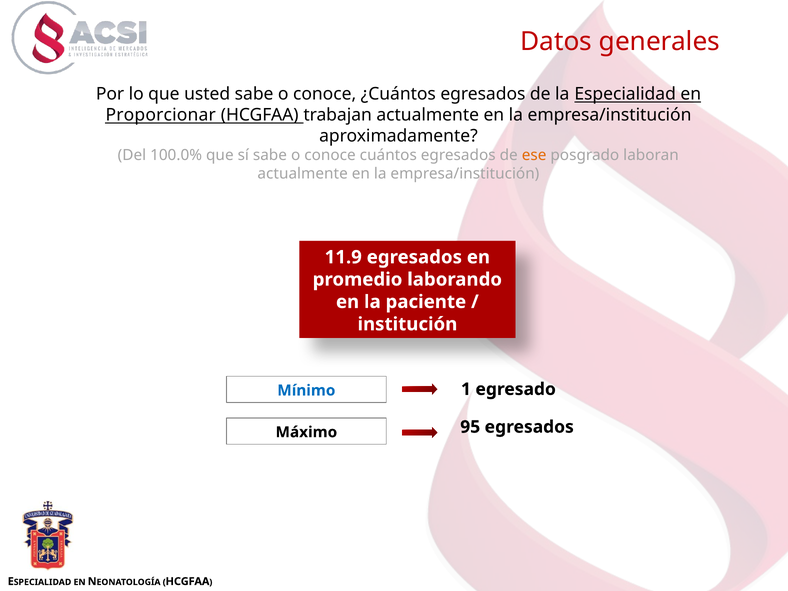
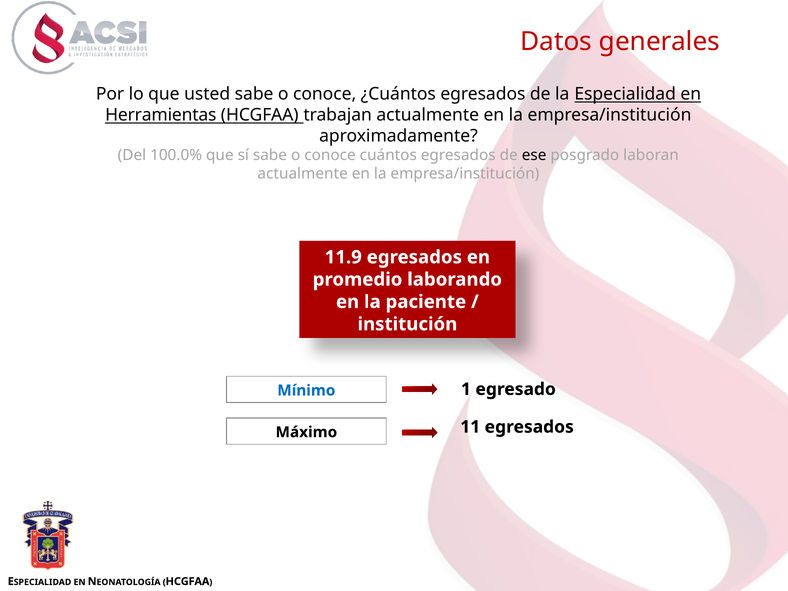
Proporcionar: Proporcionar -> Herramientas
ese colour: orange -> black
95: 95 -> 11
